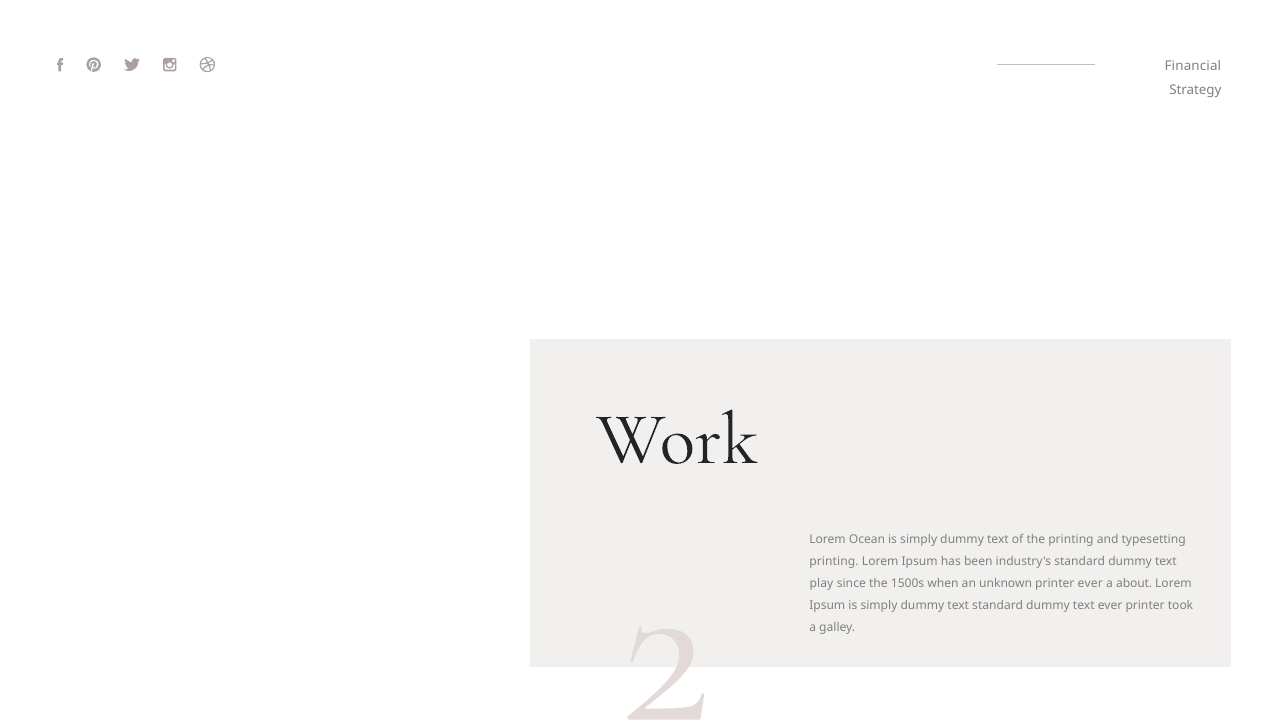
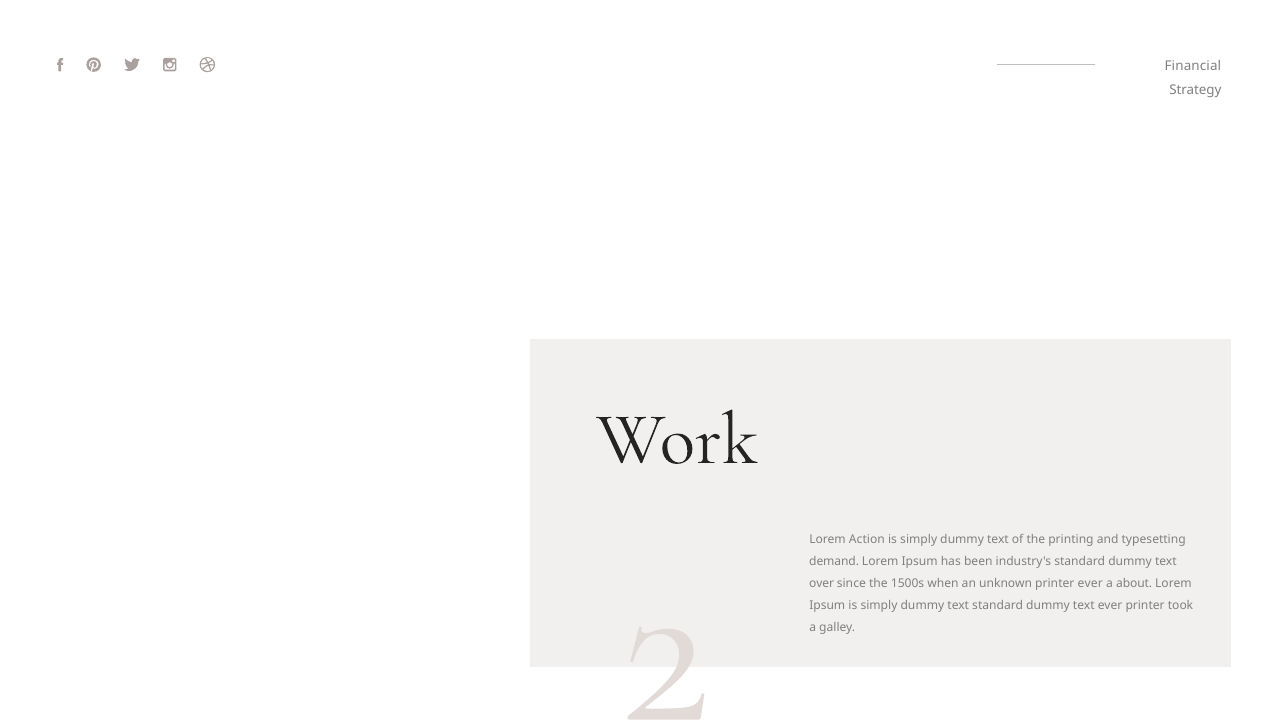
Ocean: Ocean -> Action
printing at (834, 562): printing -> demand
play: play -> over
